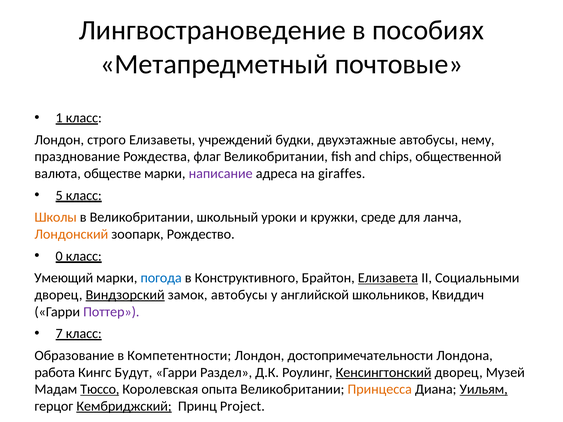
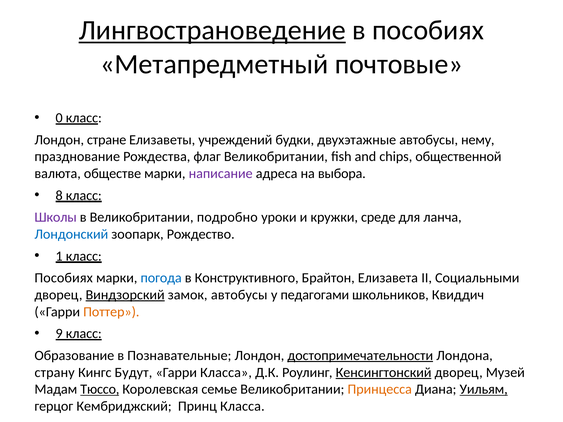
Лингвострановедение underline: none -> present
1: 1 -> 0
строго: строго -> стране
giraffes: giraffes -> выбора
5: 5 -> 8
Школы colour: orange -> purple
школьный: школьный -> подробно
Лондонский colour: orange -> blue
0: 0 -> 1
Умеющий at (64, 278): Умеющий -> Пособиях
Елизавета underline: present -> none
английской: английской -> педагогами
Поттер colour: purple -> orange
7: 7 -> 9
Компетентности: Компетентности -> Познавательные
достопримечательности underline: none -> present
работа: работа -> страну
Гарри Раздел: Раздел -> Класса
опыта: опыта -> семье
Кембриджский underline: present -> none
Принц Project: Project -> Класса
